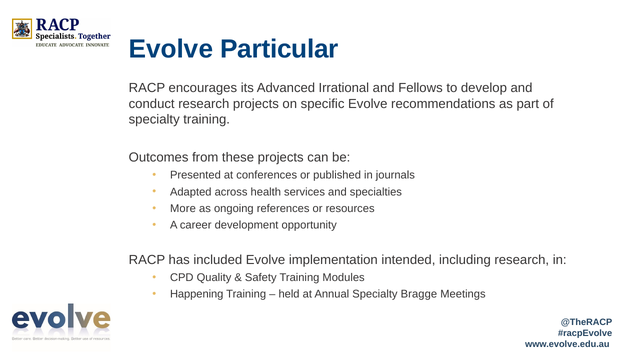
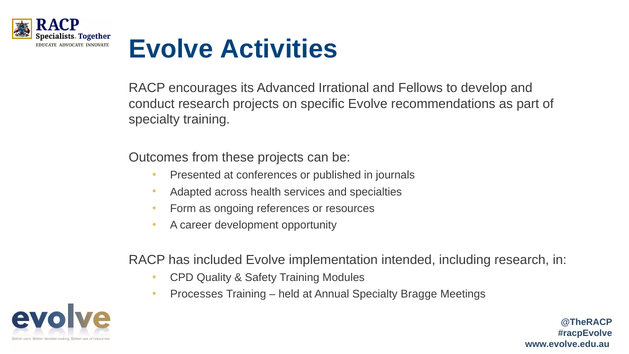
Particular: Particular -> Activities
More: More -> Form
Happening: Happening -> Processes
